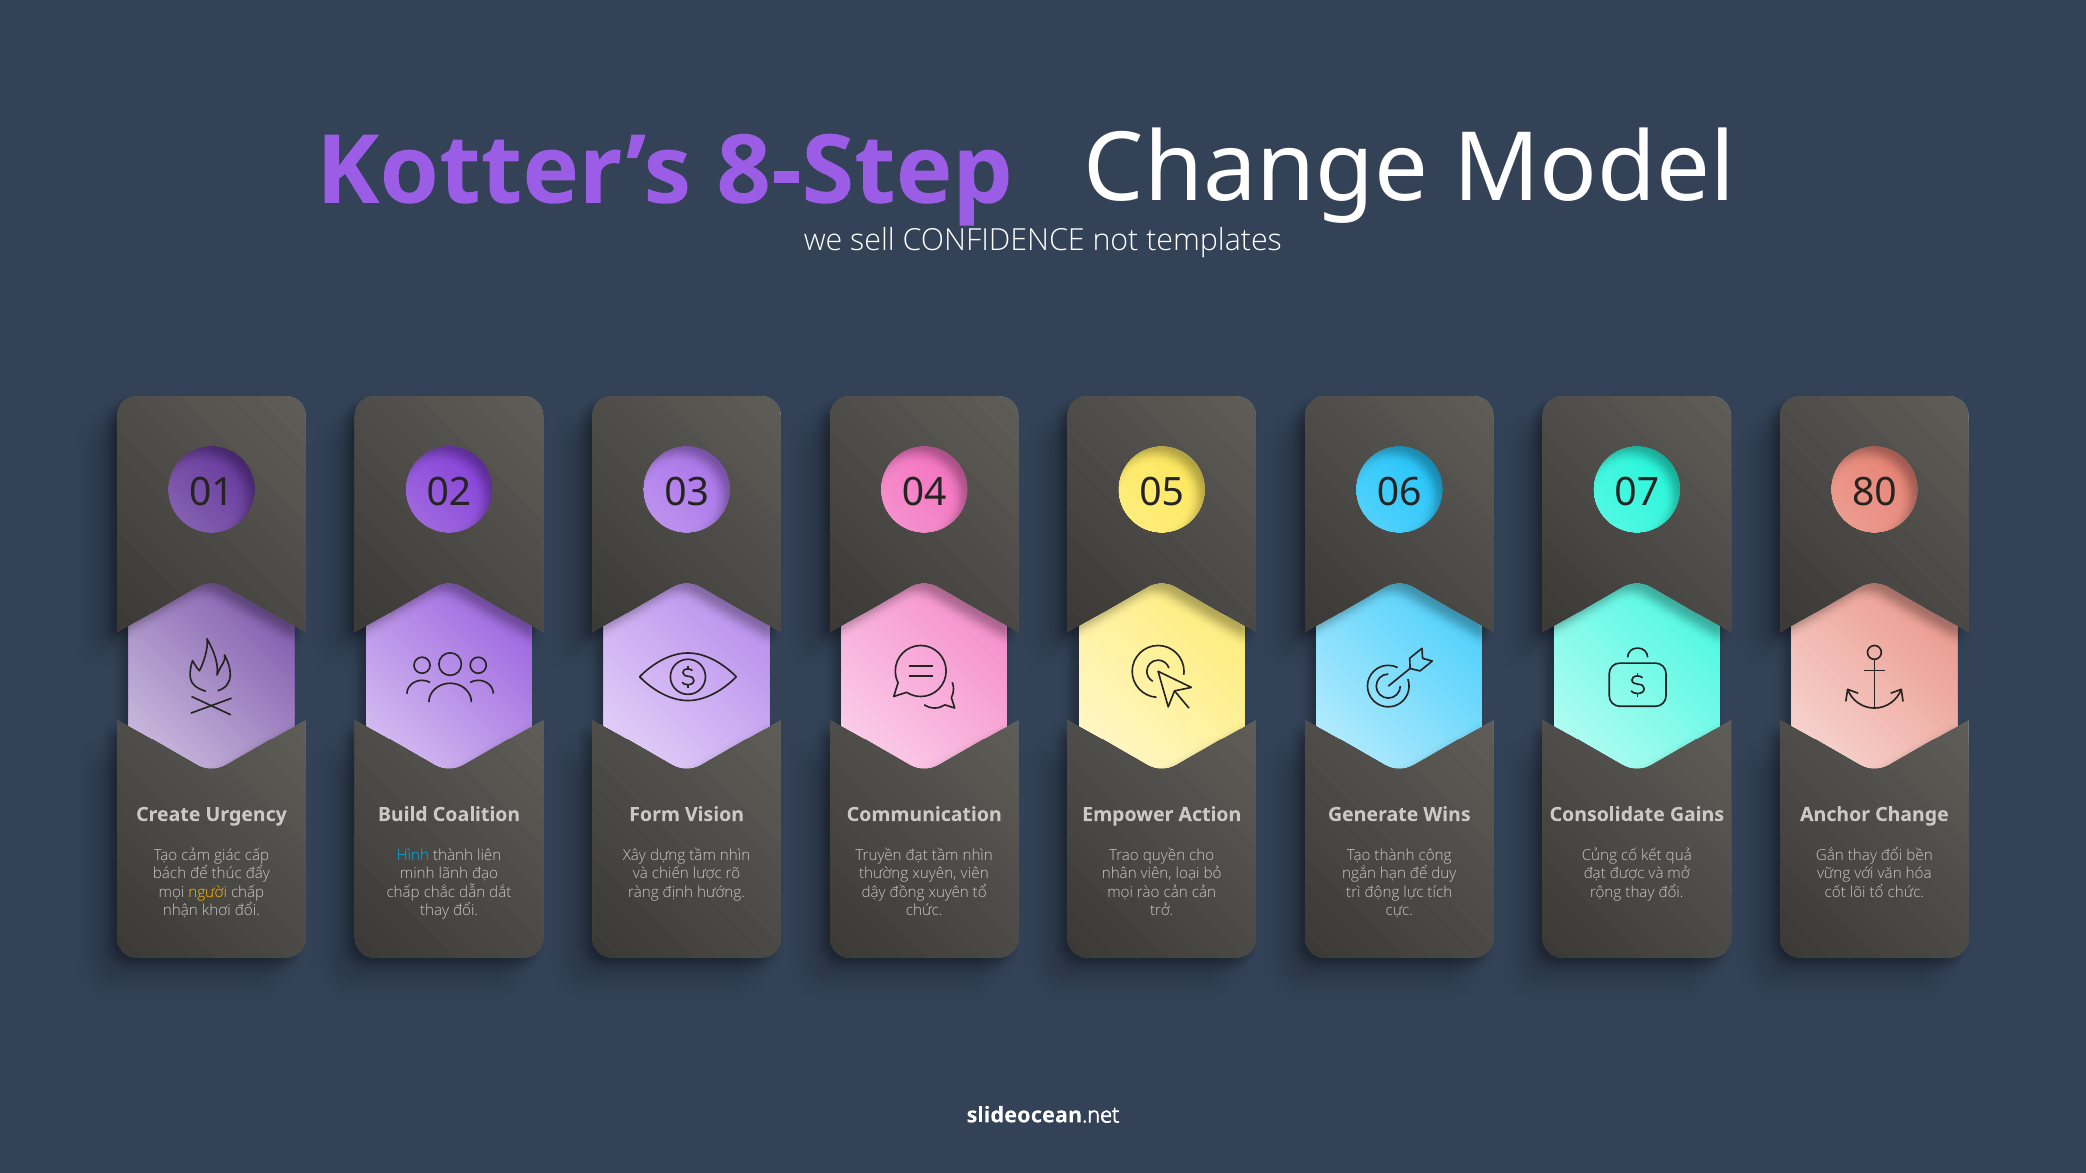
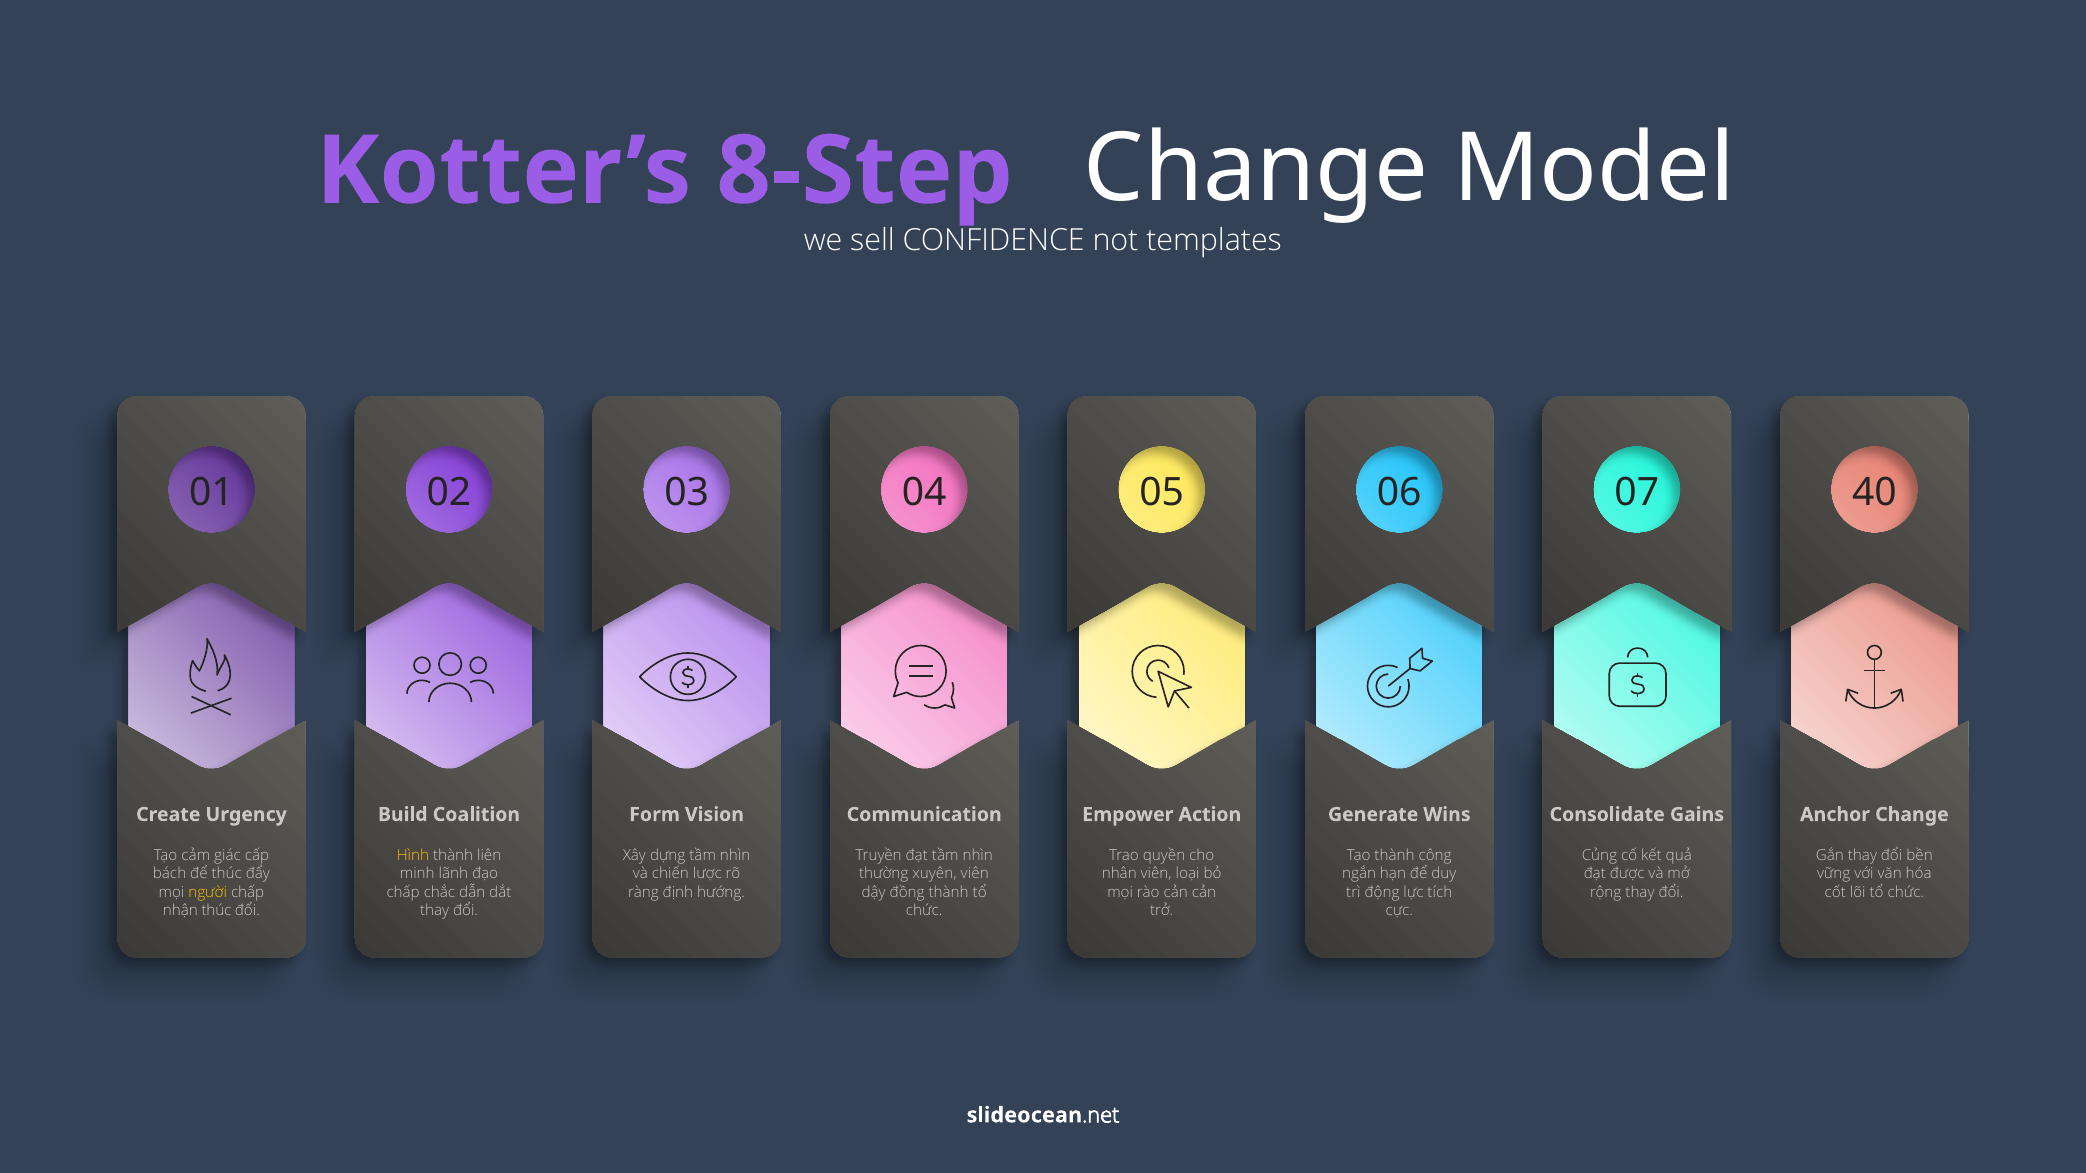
80: 80 -> 40
Hình colour: light blue -> yellow
đồng xuyên: xuyên -> thành
nhận khơi: khơi -> thúc
